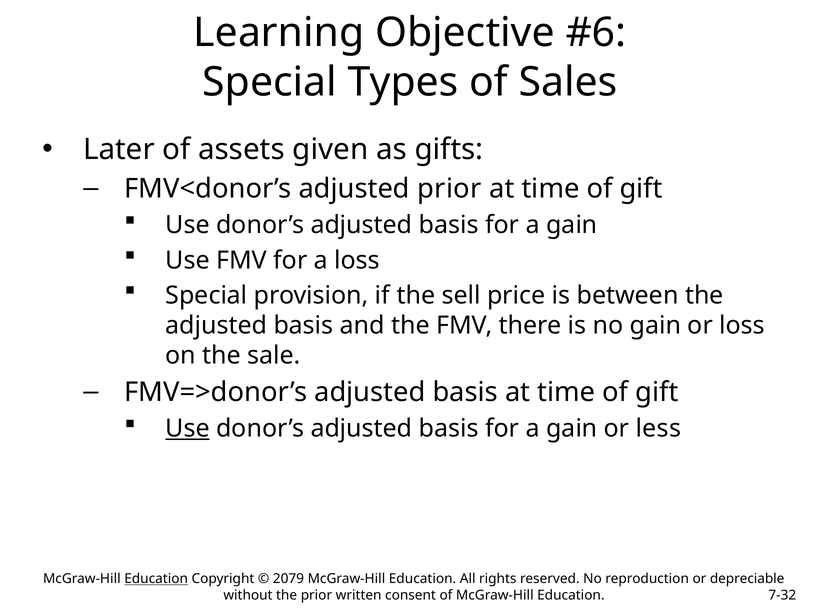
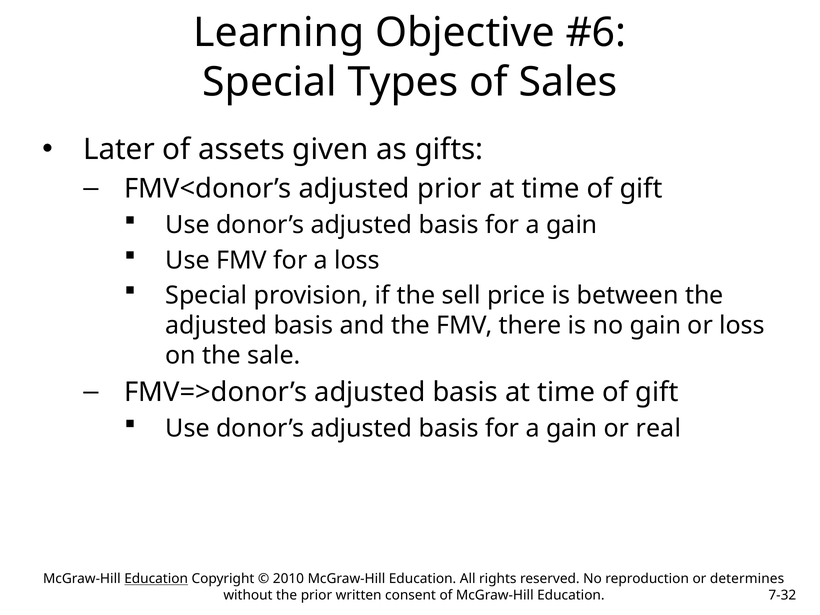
Use at (188, 429) underline: present -> none
less: less -> real
2079: 2079 -> 2010
depreciable: depreciable -> determines
